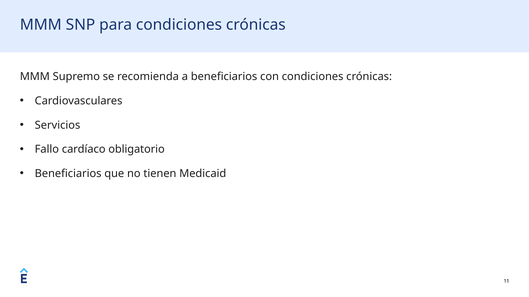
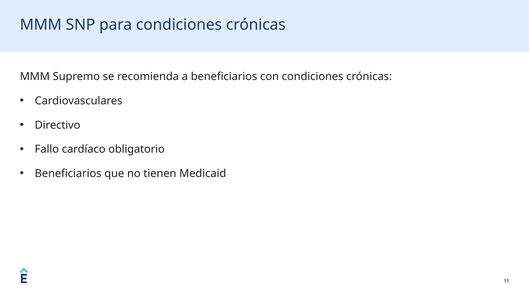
Servicios: Servicios -> Directivo
